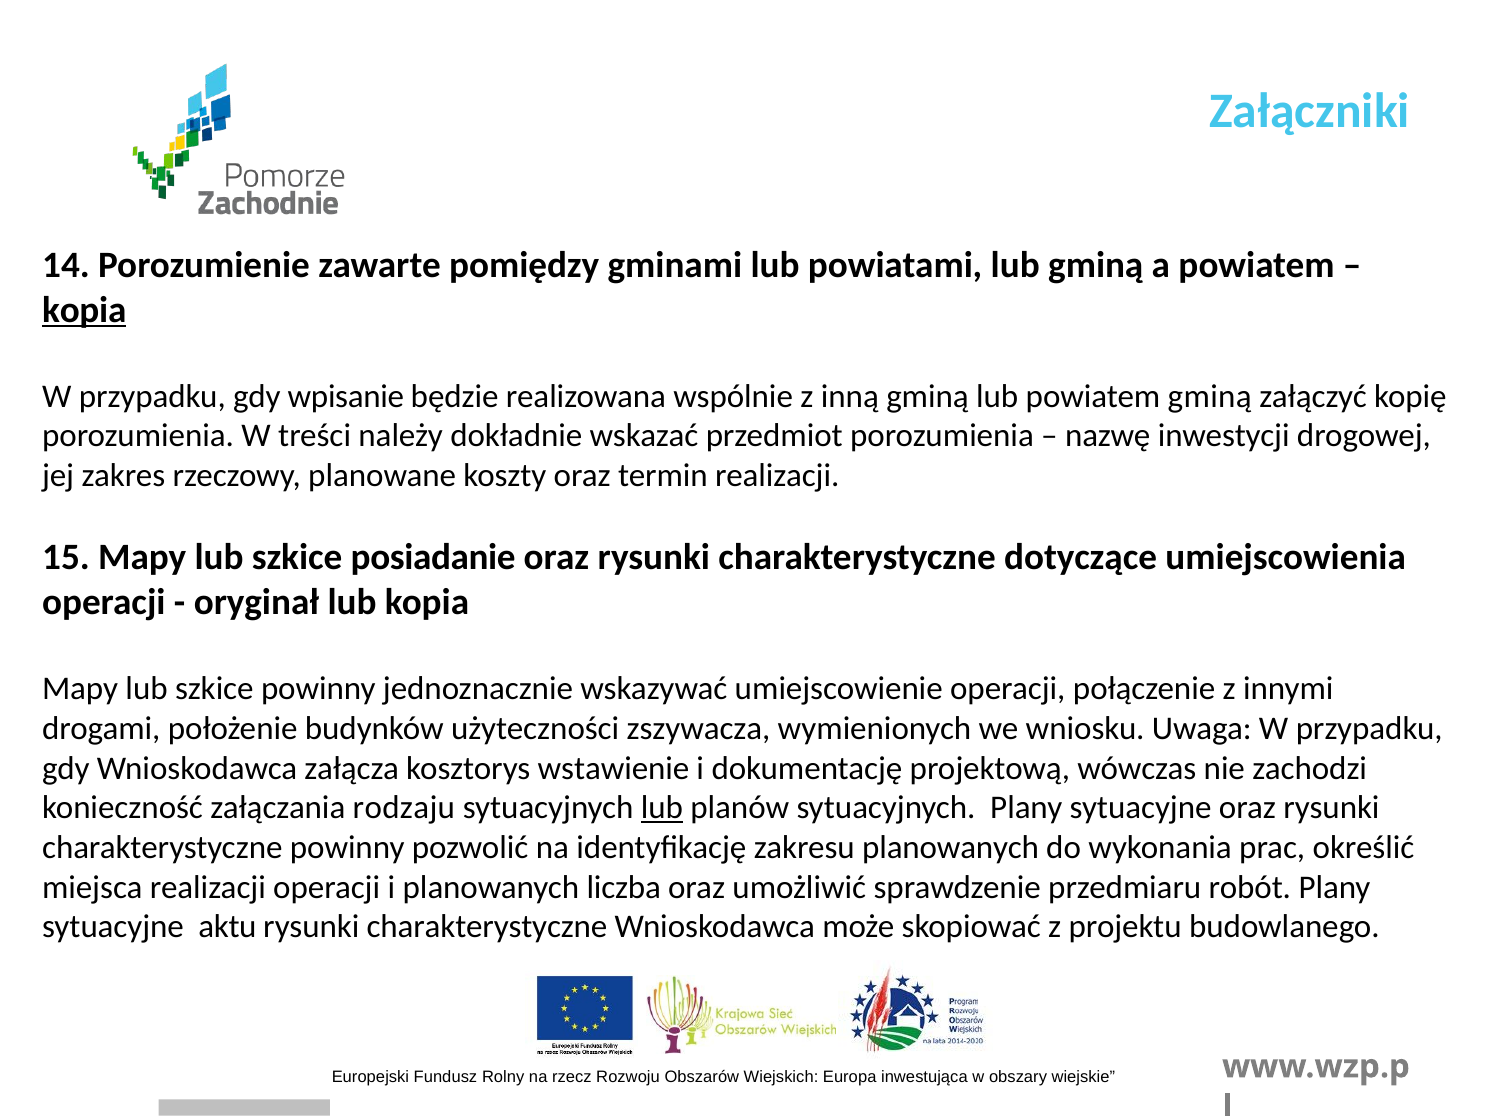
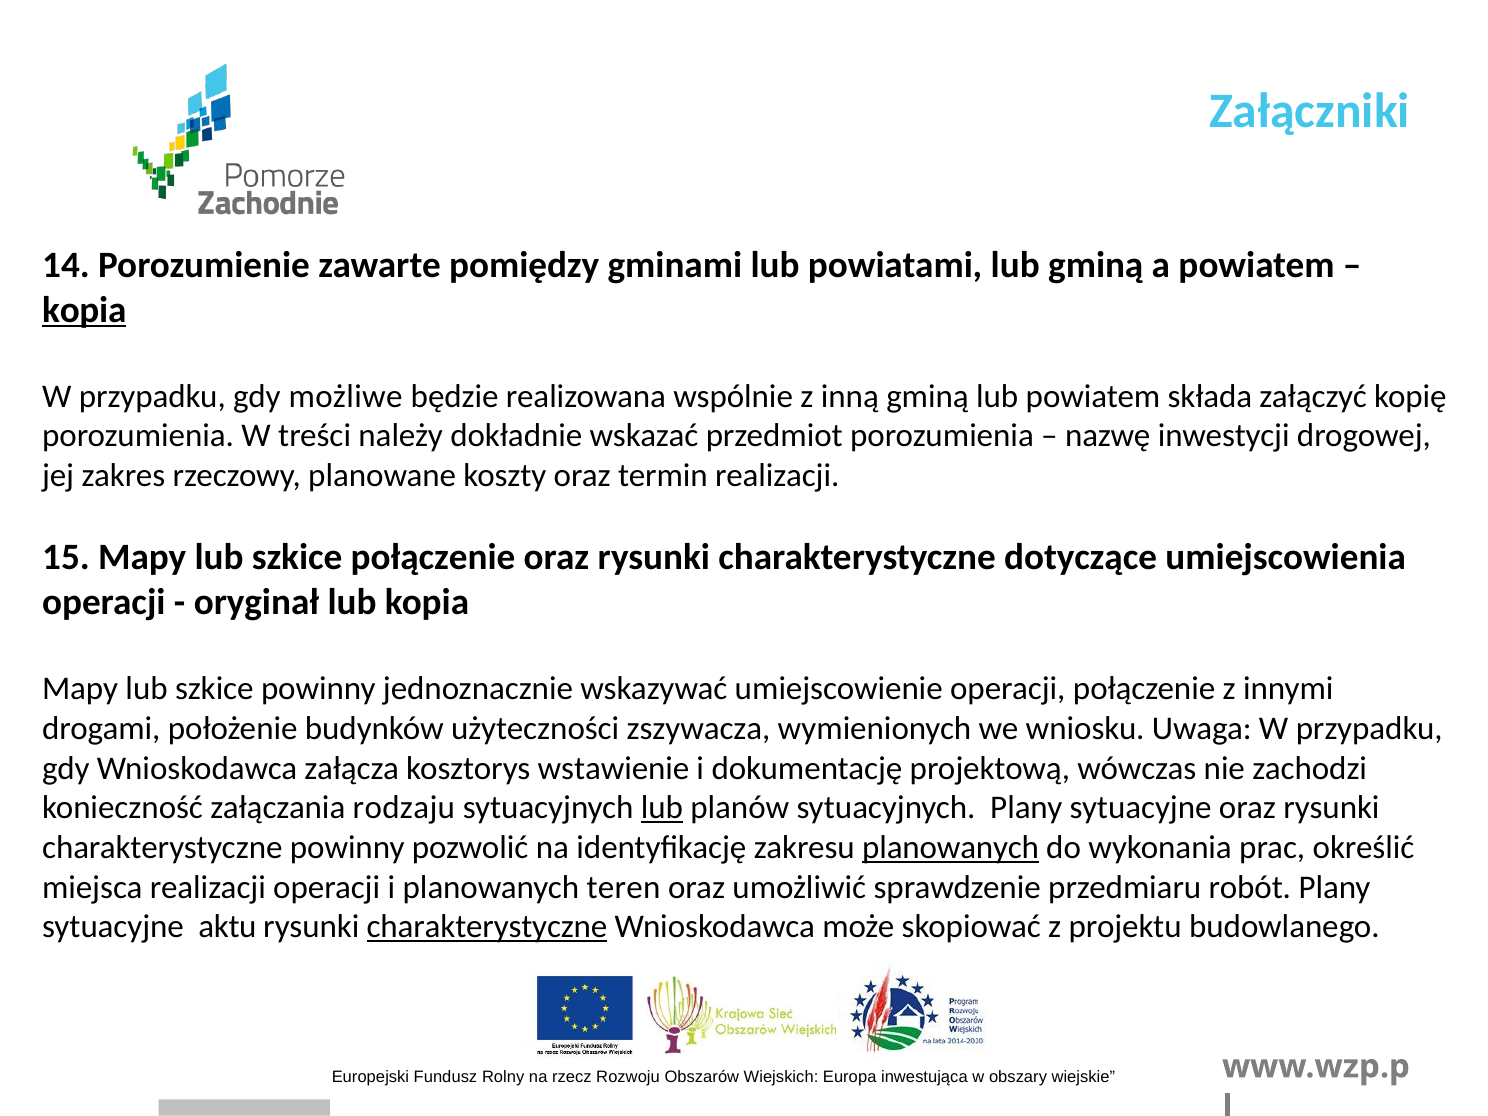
wpisanie: wpisanie -> możliwe
powiatem gminą: gminą -> składa
szkice posiadanie: posiadanie -> połączenie
planowanych at (951, 847) underline: none -> present
liczba: liczba -> teren
charakterystyczne at (487, 927) underline: none -> present
